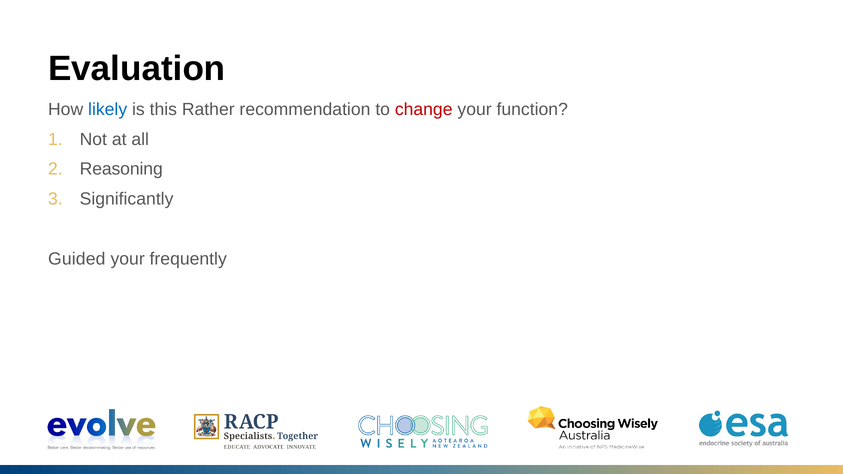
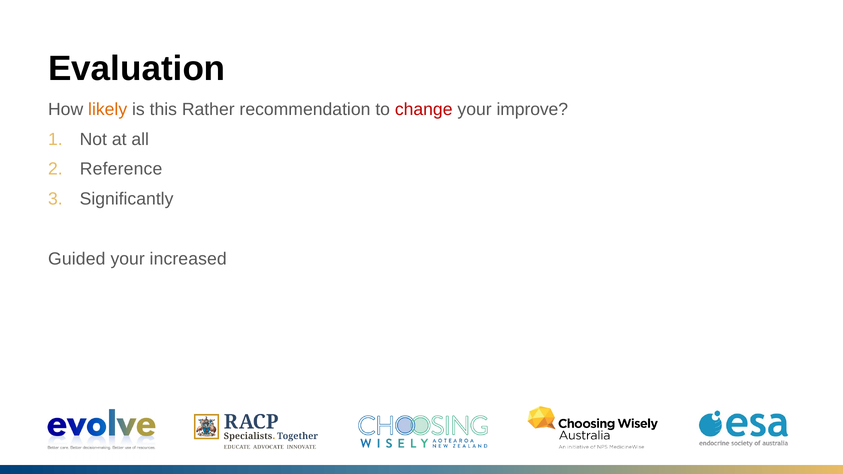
likely colour: blue -> orange
function: function -> improve
Reasoning: Reasoning -> Reference
frequently: frequently -> increased
